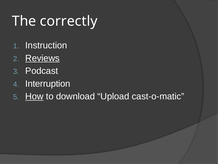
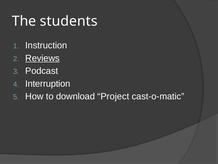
correctly: correctly -> students
How underline: present -> none
Upload: Upload -> Project
